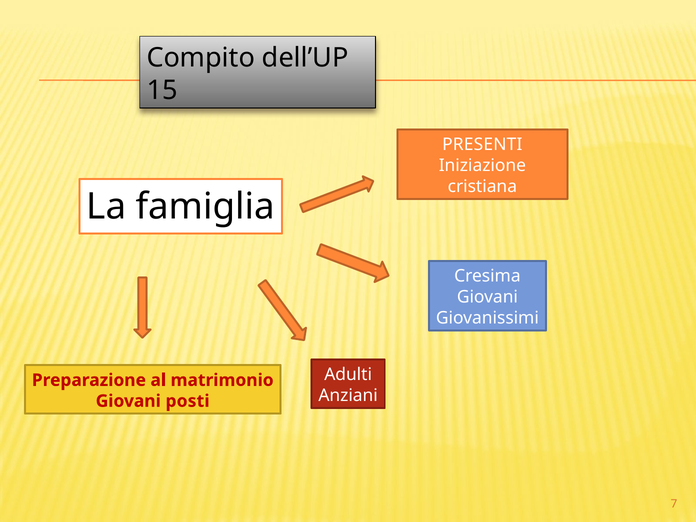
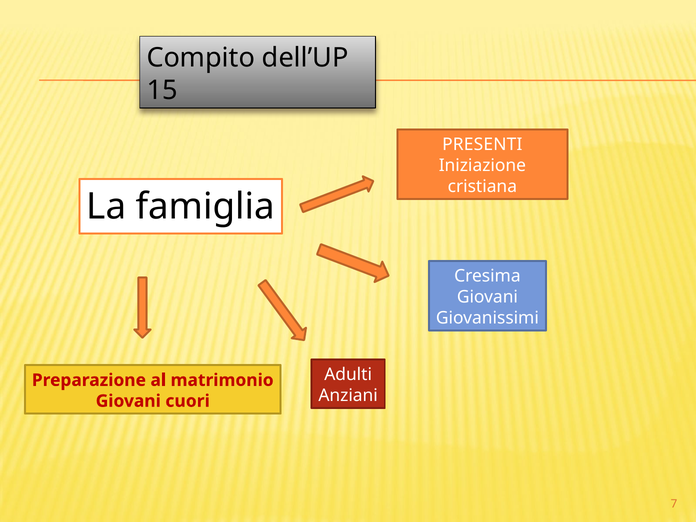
posti: posti -> cuori
